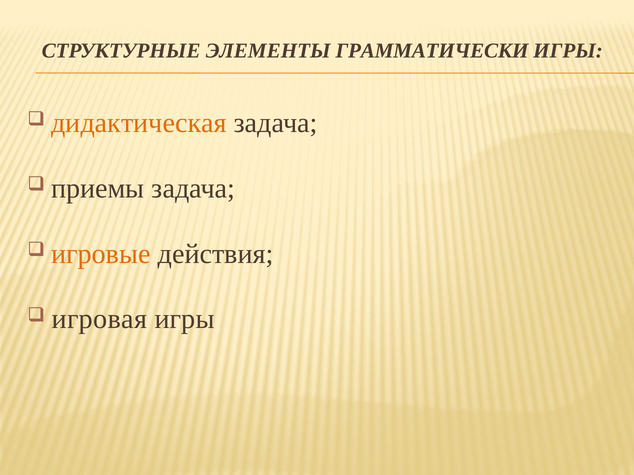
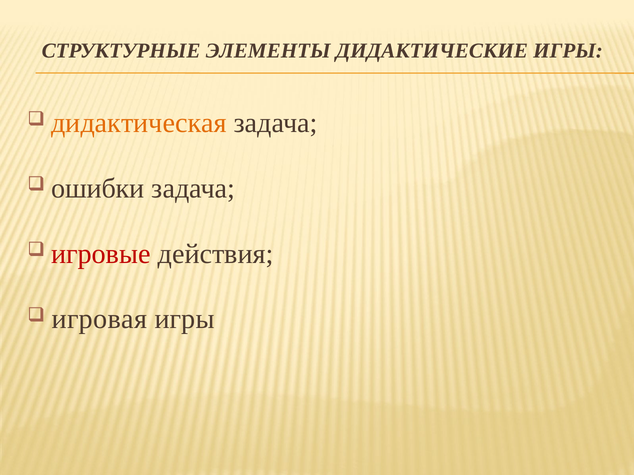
ГРАММАТИЧЕСКИ: ГРАММАТИЧЕСКИ -> ДИДАКТИЧЕСКИЕ
приемы: приемы -> ошибки
игровые colour: orange -> red
